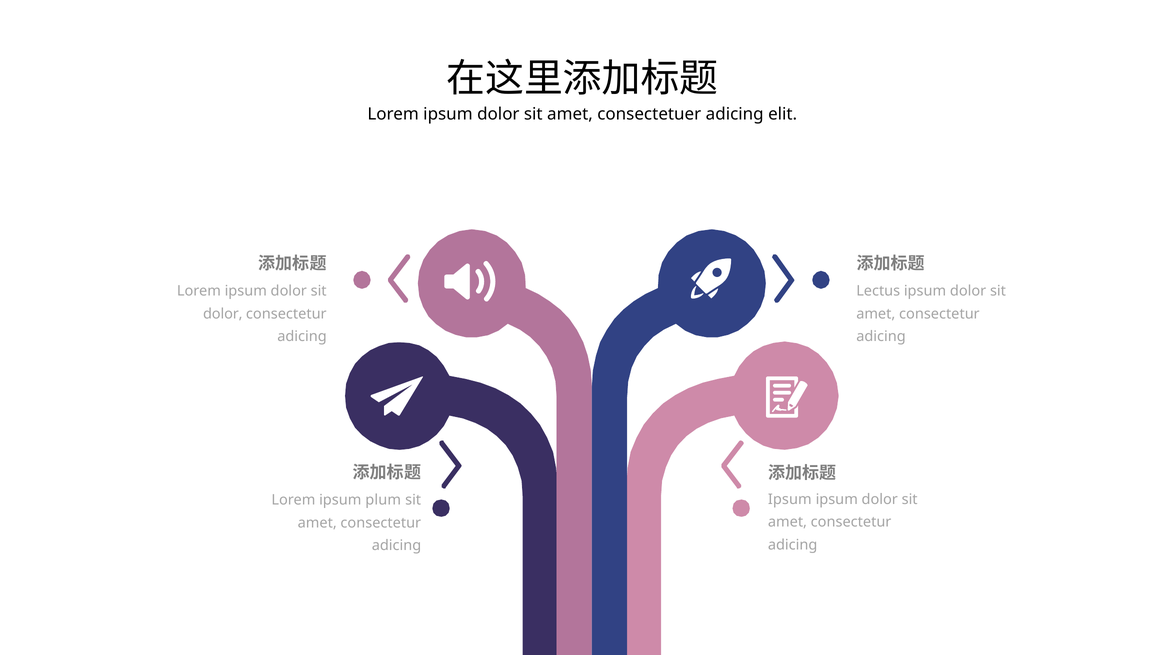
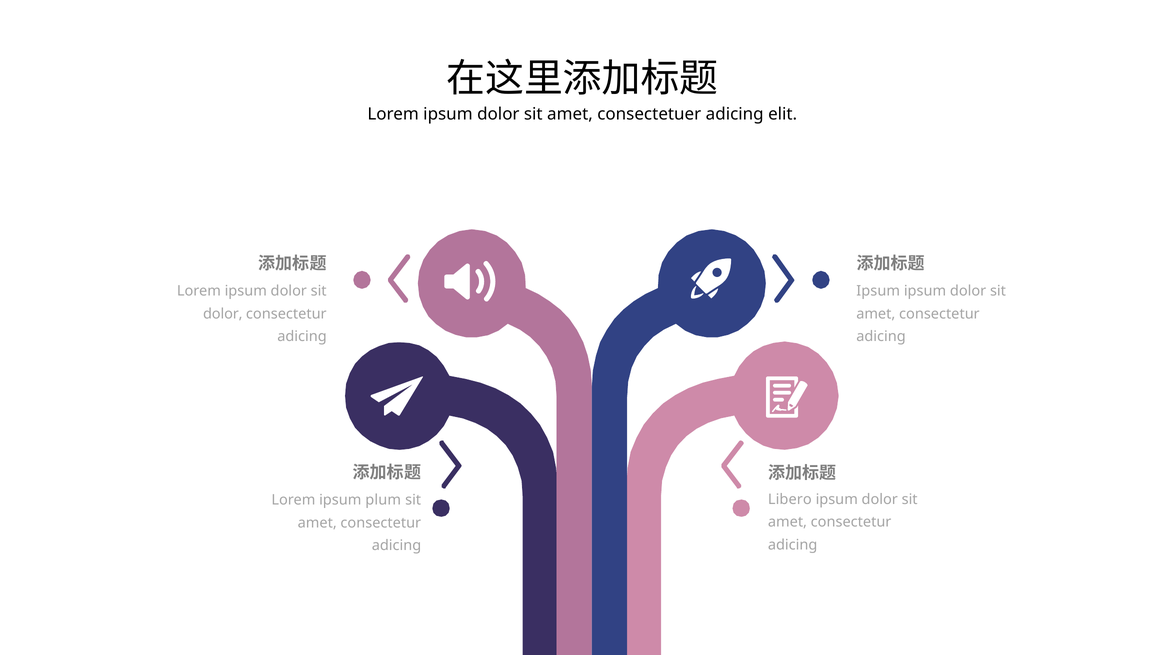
Lectus at (878, 291): Lectus -> Ipsum
Ipsum at (790, 500): Ipsum -> Libero
